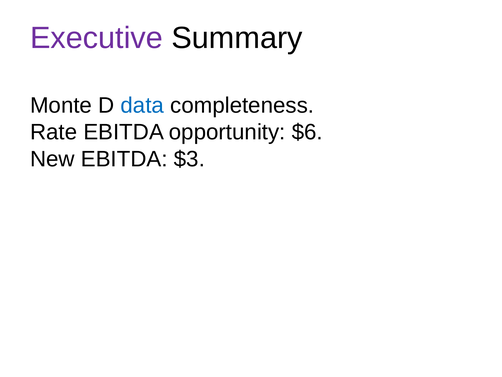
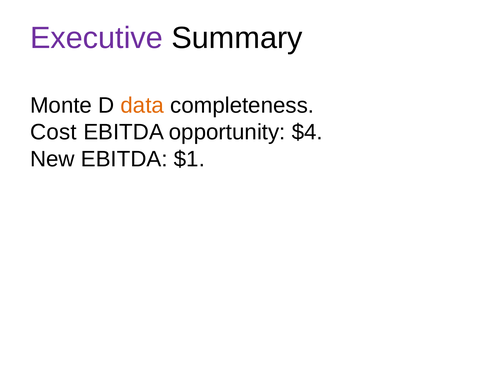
data colour: blue -> orange
Rate: Rate -> Cost
$6: $6 -> $4
$3: $3 -> $1
